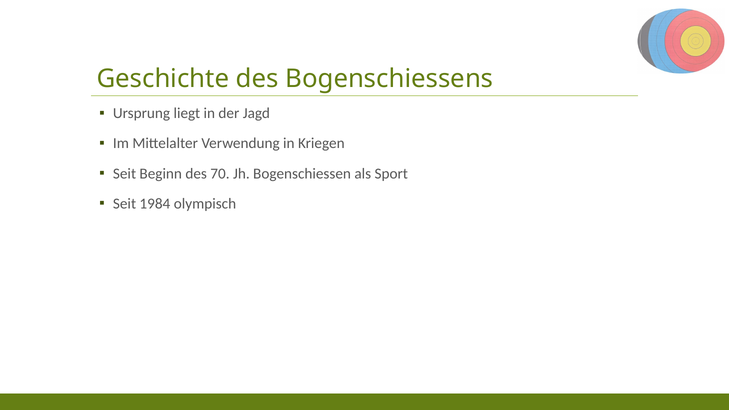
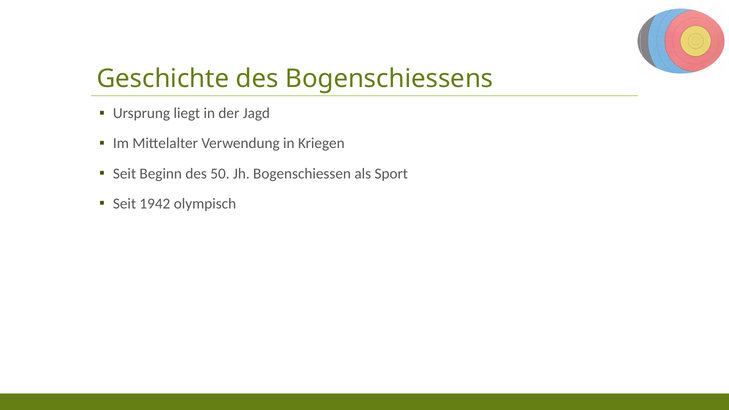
70: 70 -> 50
1984: 1984 -> 1942
